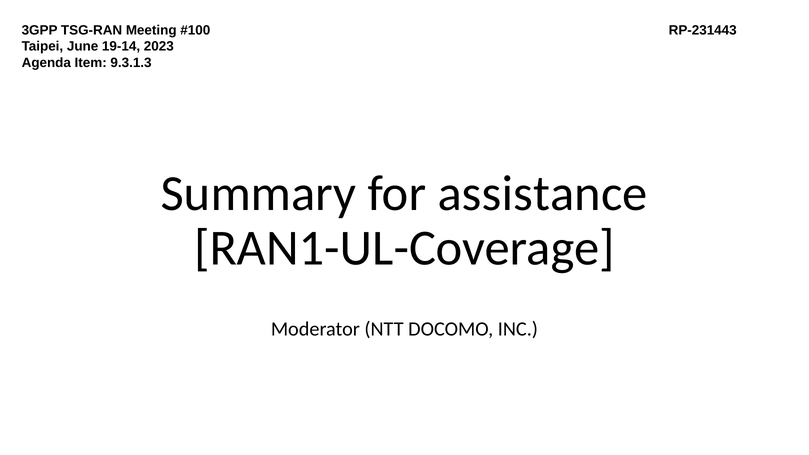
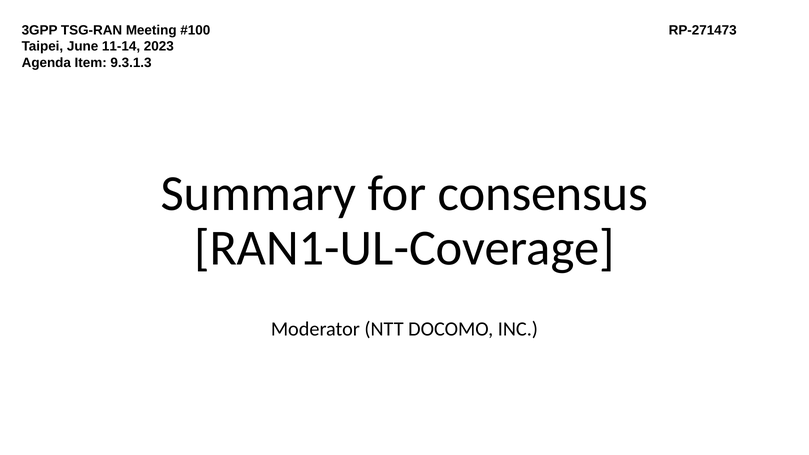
RP-231443: RP-231443 -> RP-271473
19-14: 19-14 -> 11-14
assistance: assistance -> consensus
